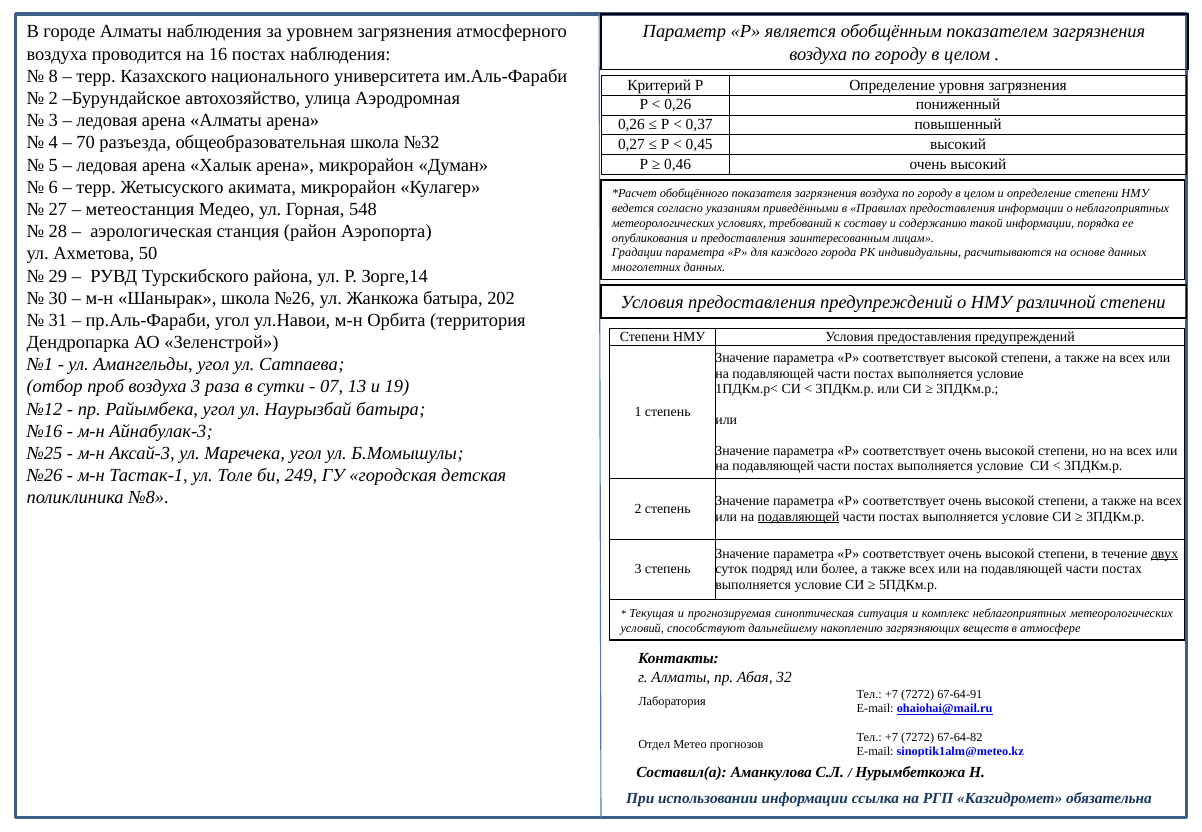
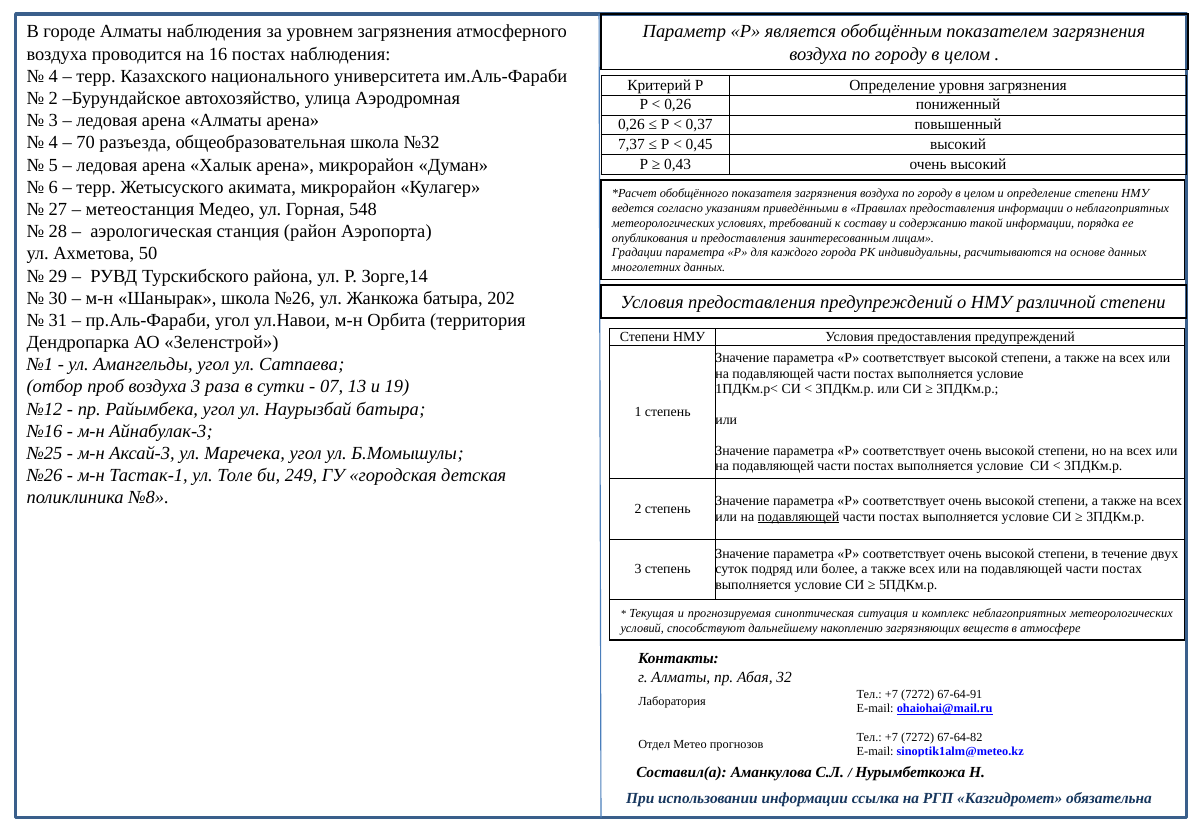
8 at (53, 76): 8 -> 4
0,27: 0,27 -> 7,37
0,46: 0,46 -> 0,43
двух underline: present -> none
